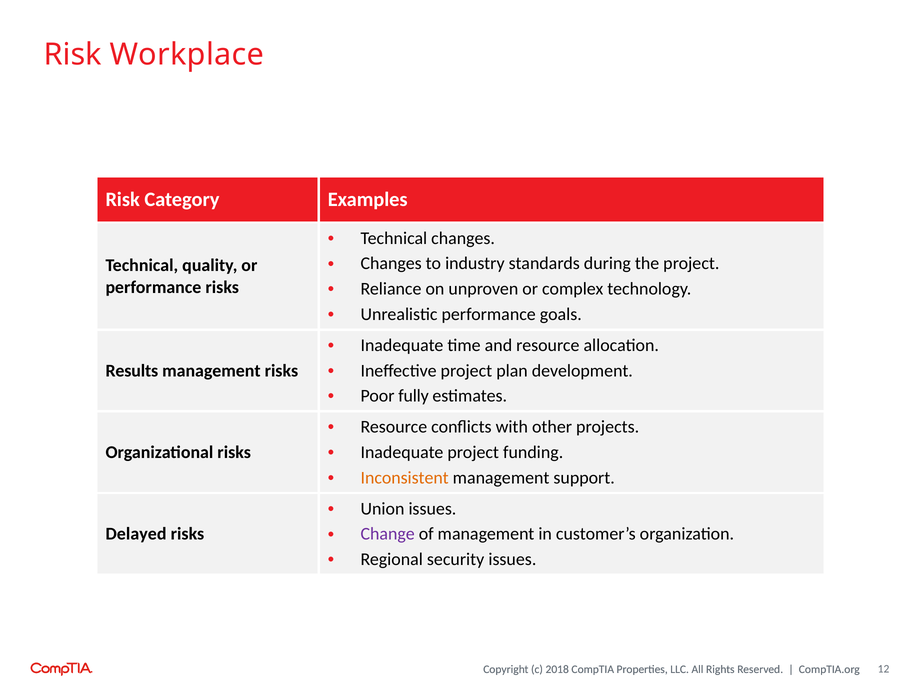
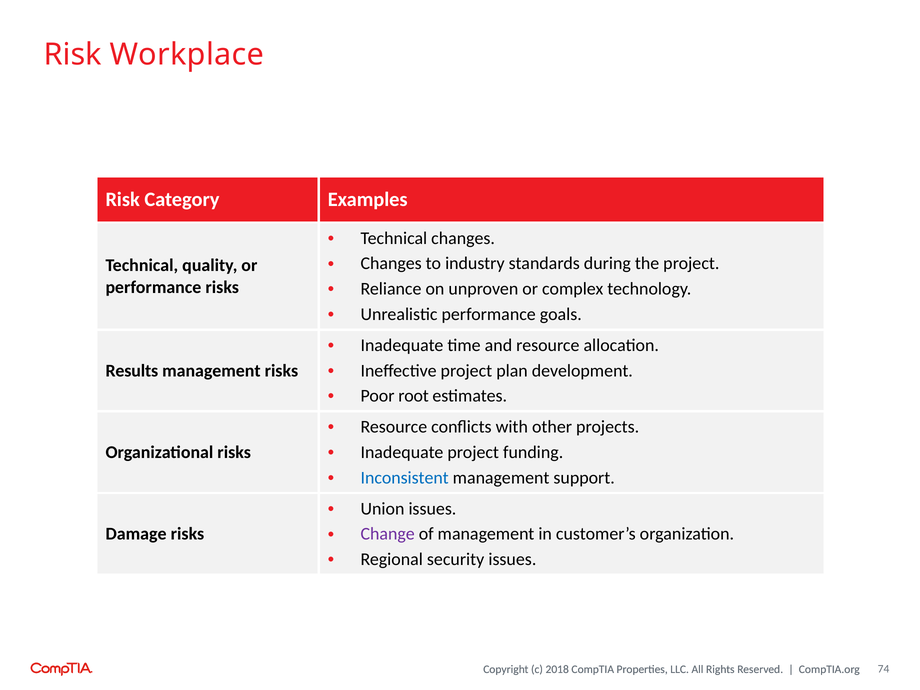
fully: fully -> root
Inconsistent colour: orange -> blue
Delayed: Delayed -> Damage
12: 12 -> 74
